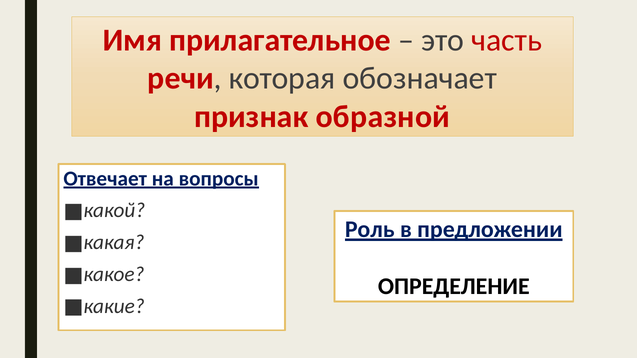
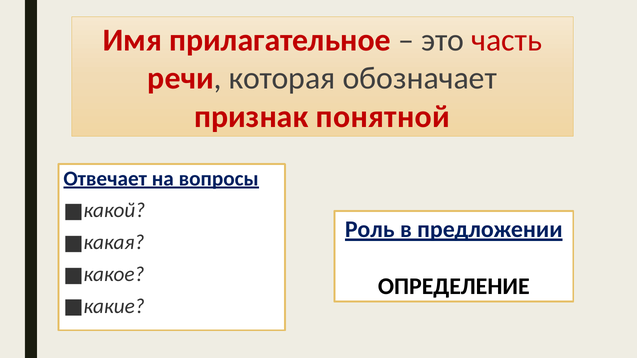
образной: образной -> понятной
